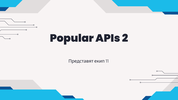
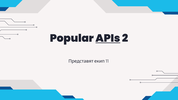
APIs underline: none -> present
